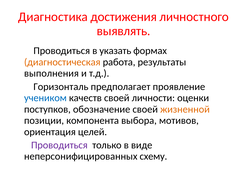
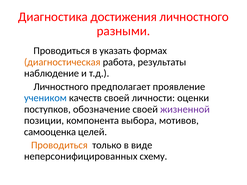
выявлять: выявлять -> разными
выполнения: выполнения -> наблюдение
Горизонталь at (61, 87): Горизонталь -> Личностного
жизненной colour: orange -> purple
ориентация: ориентация -> самооценка
Проводиться at (59, 145) colour: purple -> orange
